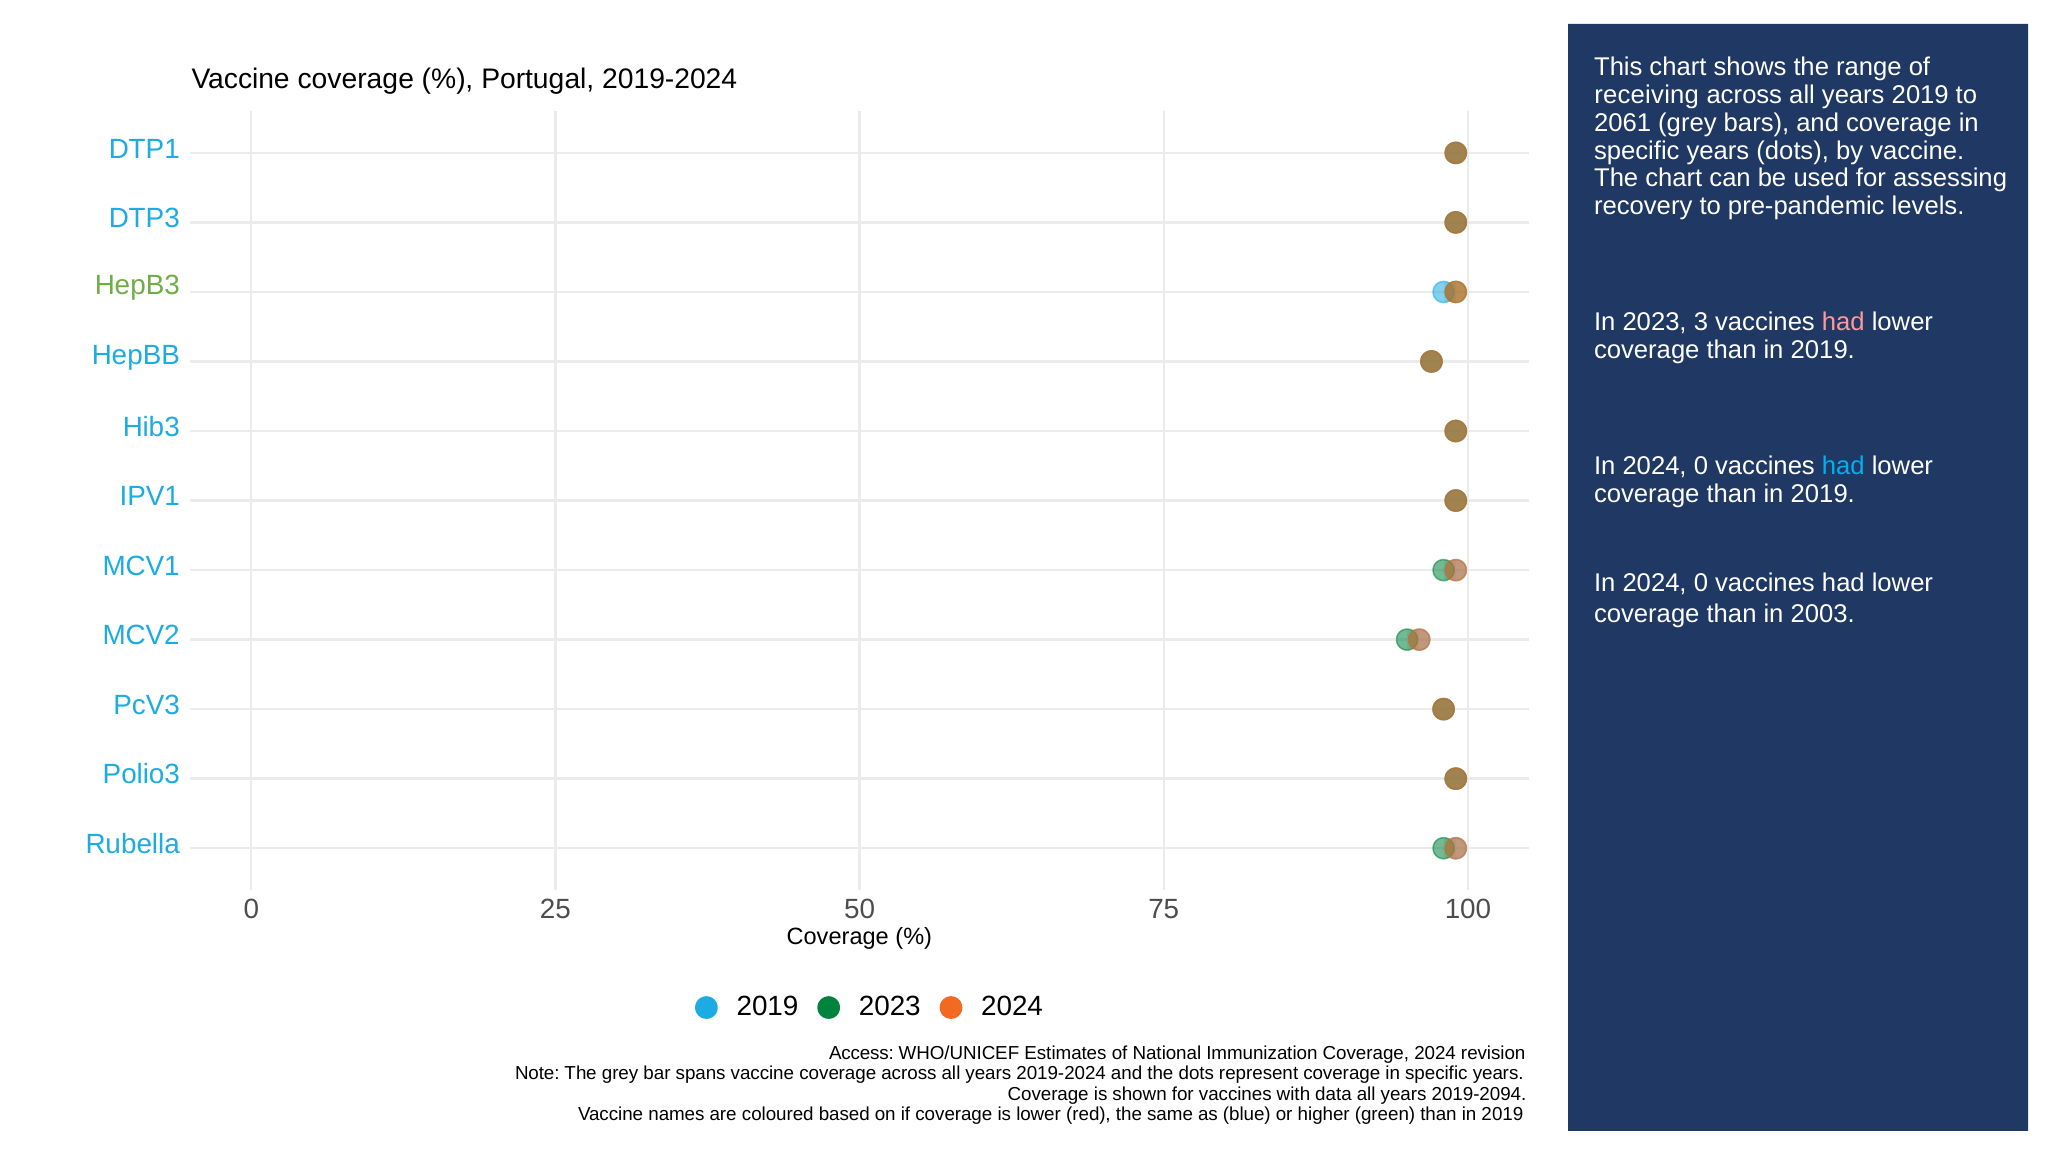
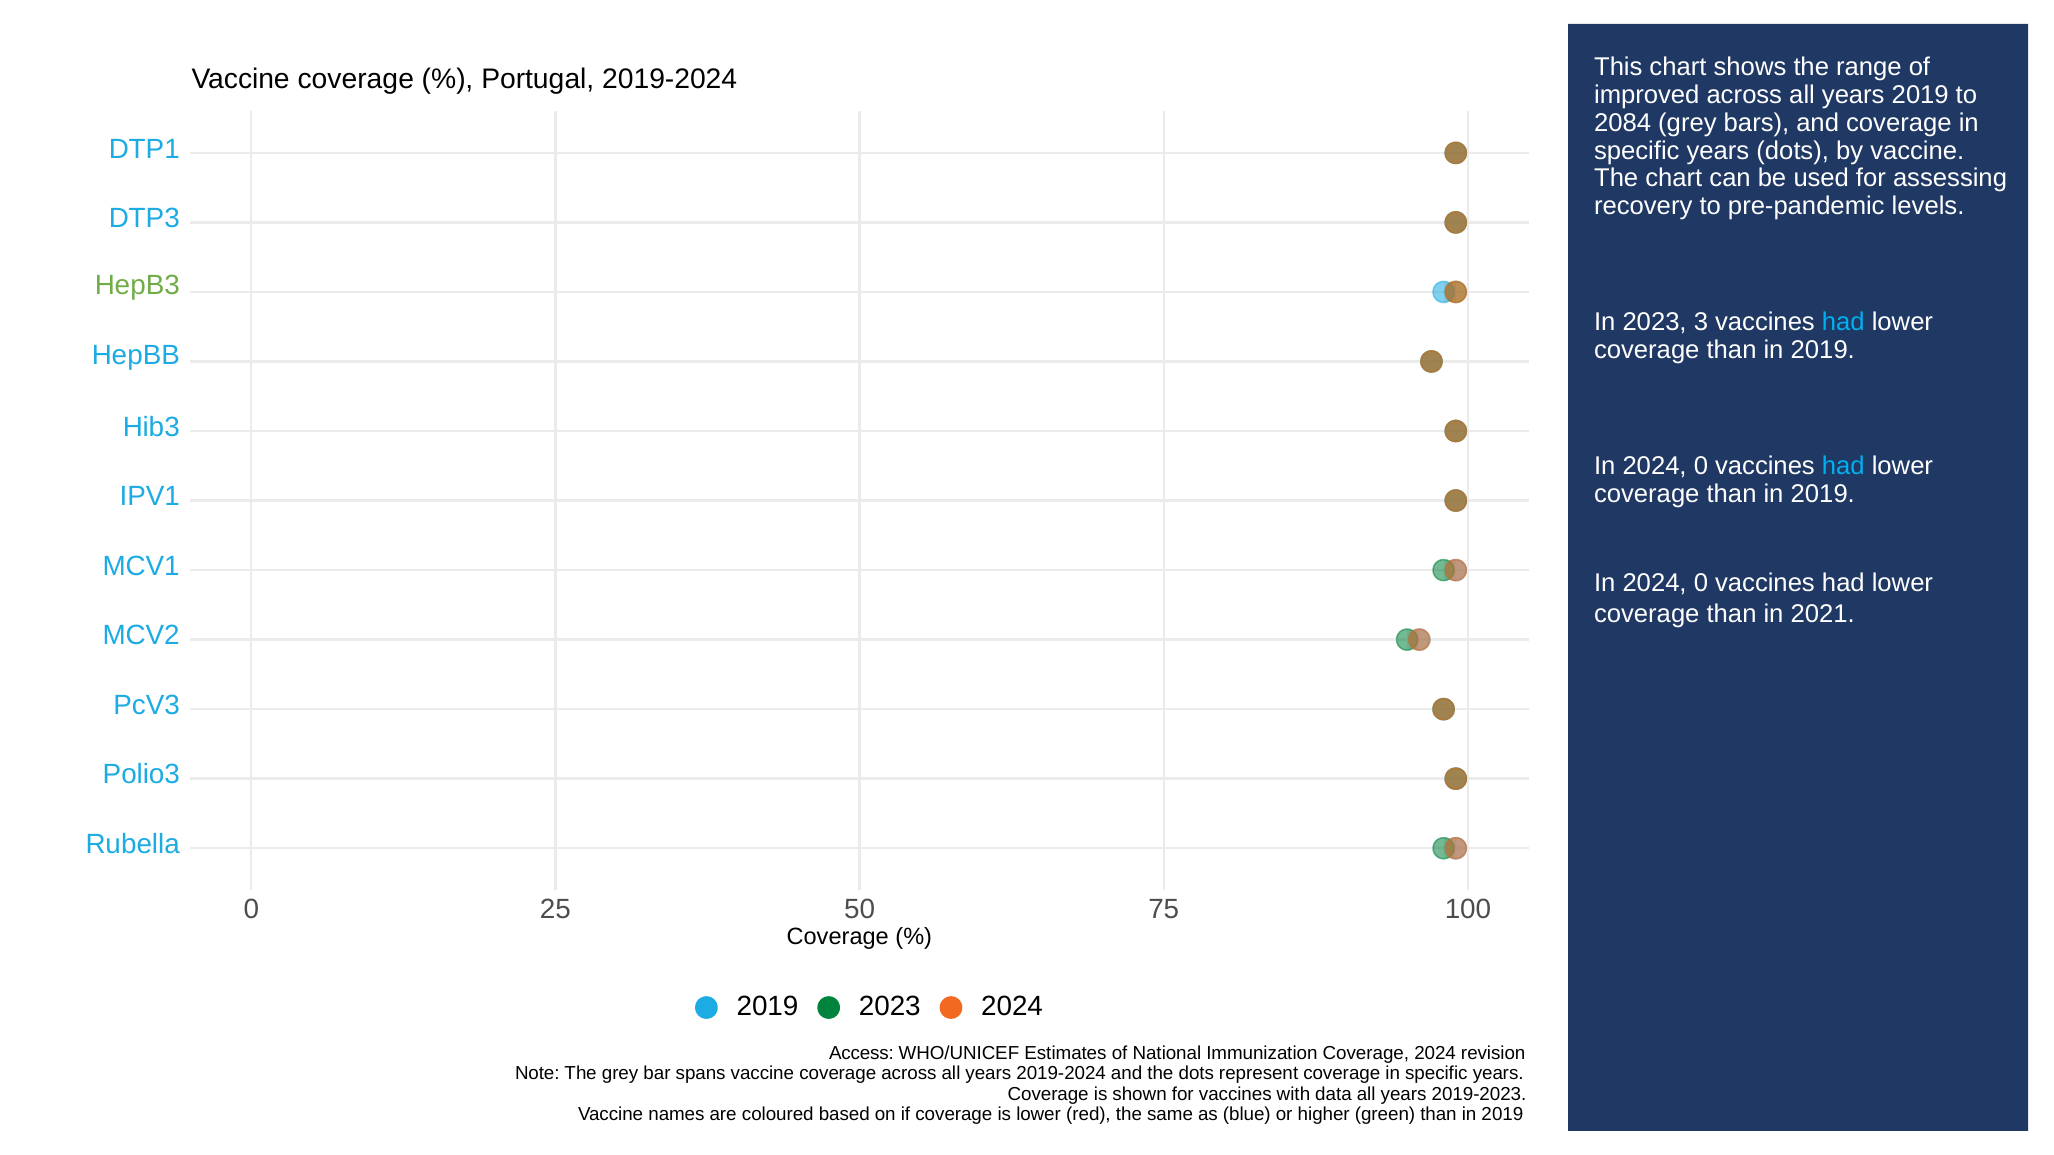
receiving: receiving -> improved
2061: 2061 -> 2084
had at (1843, 322) colour: pink -> light blue
2003: 2003 -> 2021
2019-2094: 2019-2094 -> 2019-2023
